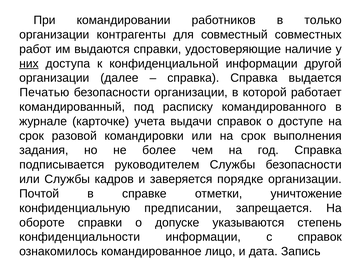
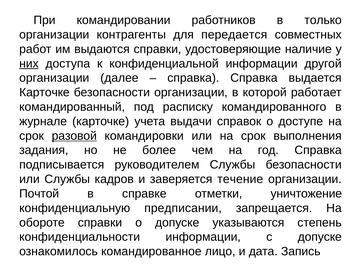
совместный: совместный -> передается
Печатью at (44, 92): Печатью -> Карточке
разовой underline: none -> present
порядке: порядке -> течение
с справок: справок -> допуске
